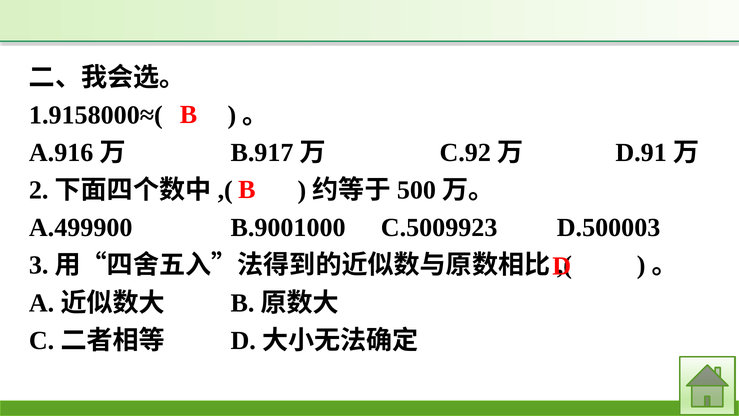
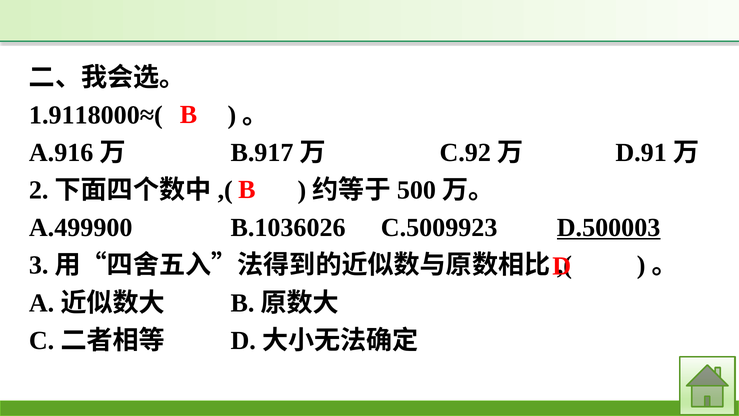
1.9158000≈(: 1.9158000≈( -> 1.9118000≈(
B.9001000: B.9001000 -> B.1036026
D.500003 underline: none -> present
